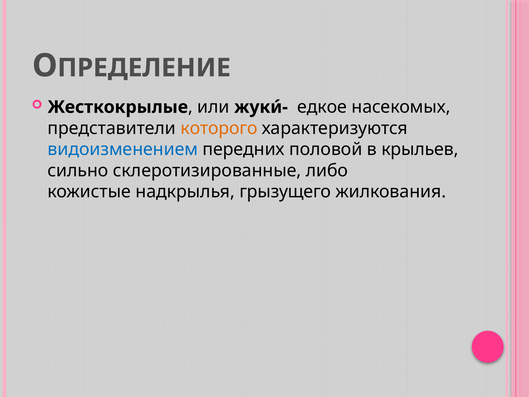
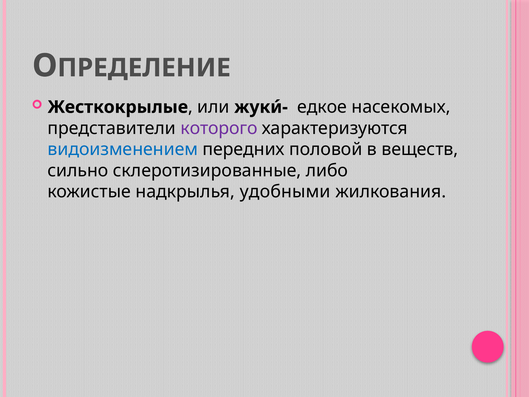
которого colour: orange -> purple
крыльев: крыльев -> веществ
грызущего: грызущего -> удобными
